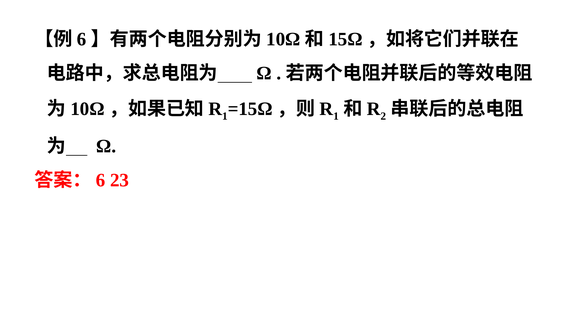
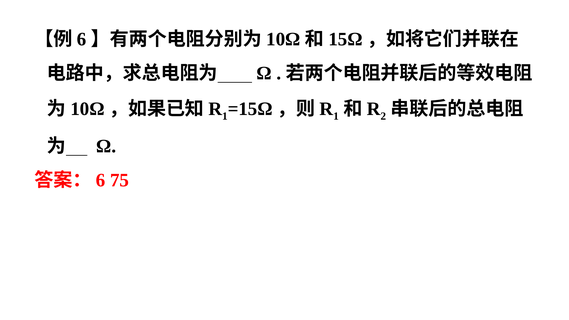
23: 23 -> 75
